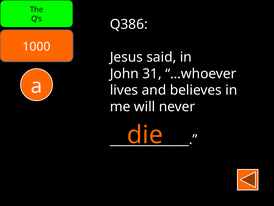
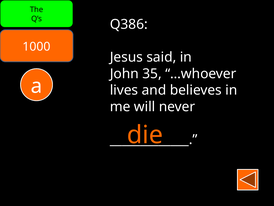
31: 31 -> 35
